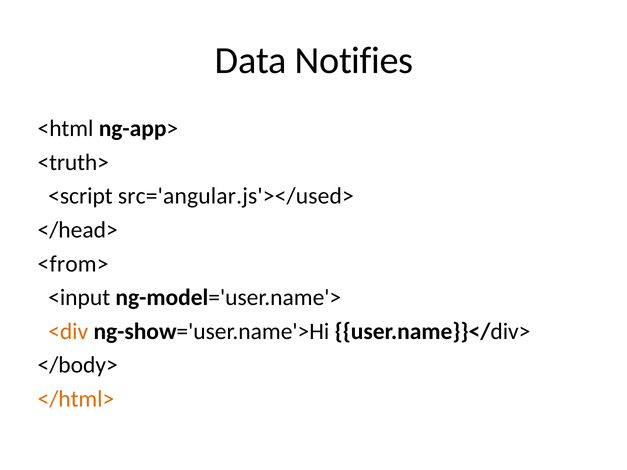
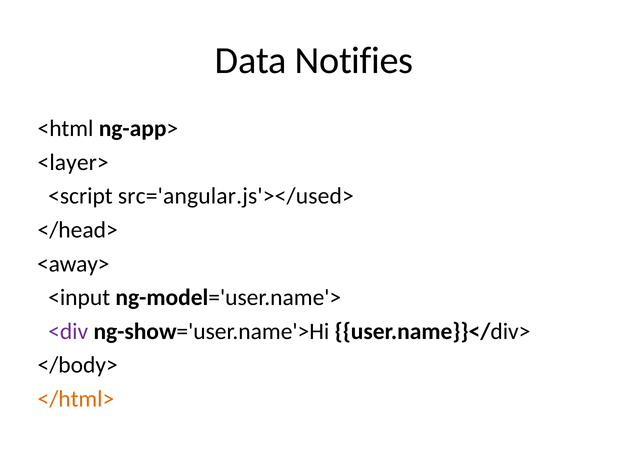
<truth>: <truth> -> <layer>
<from>: <from> -> <away>
<div colour: orange -> purple
